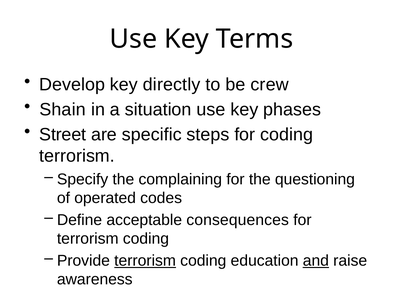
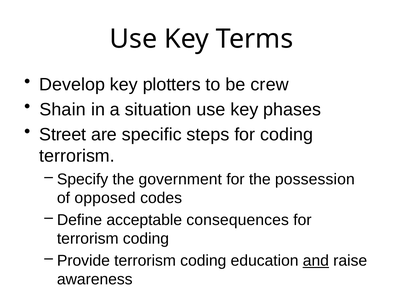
directly: directly -> plotters
complaining: complaining -> government
questioning: questioning -> possession
operated: operated -> opposed
terrorism at (145, 261) underline: present -> none
